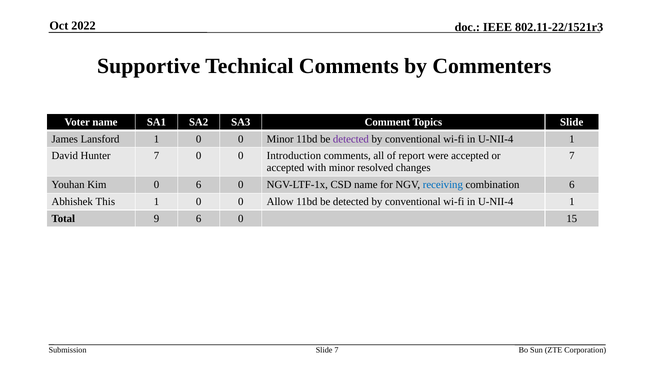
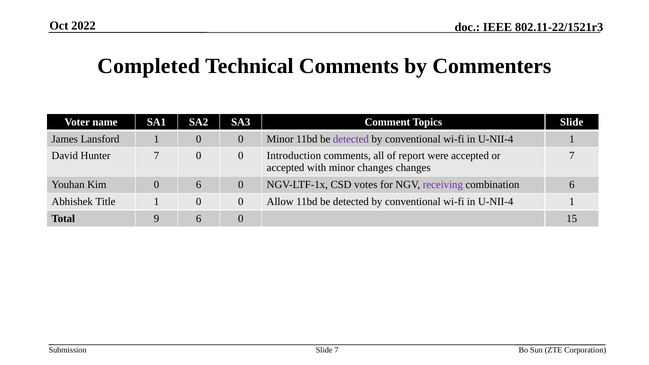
Supportive: Supportive -> Completed
minor resolved: resolved -> changes
CSD name: name -> votes
receiving colour: blue -> purple
This: This -> Title
